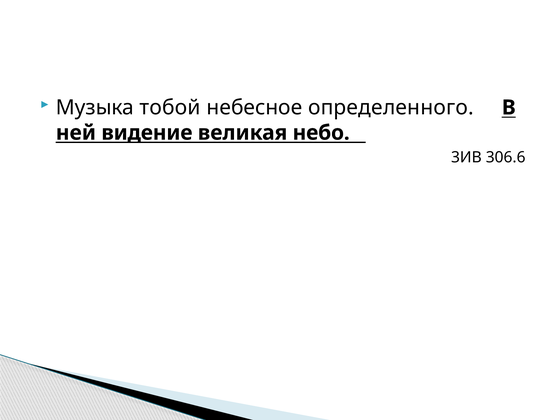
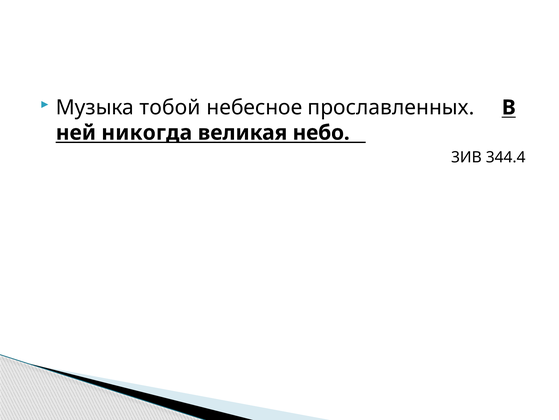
определенного: определенного -> прославленных
видение: видение -> никогда
306.6: 306.6 -> 344.4
